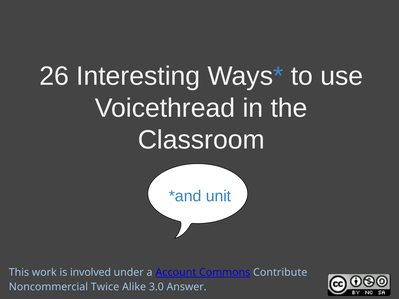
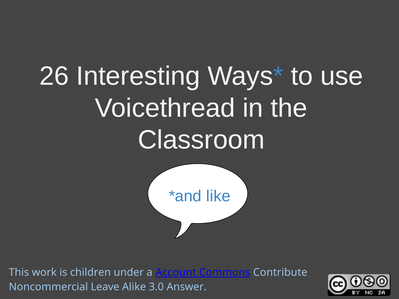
unit: unit -> like
involved: involved -> children
Twice: Twice -> Leave
